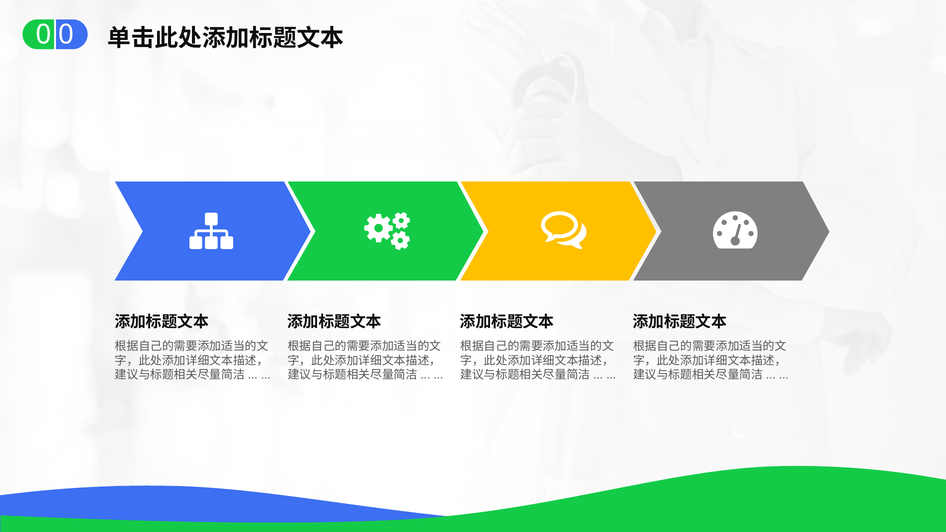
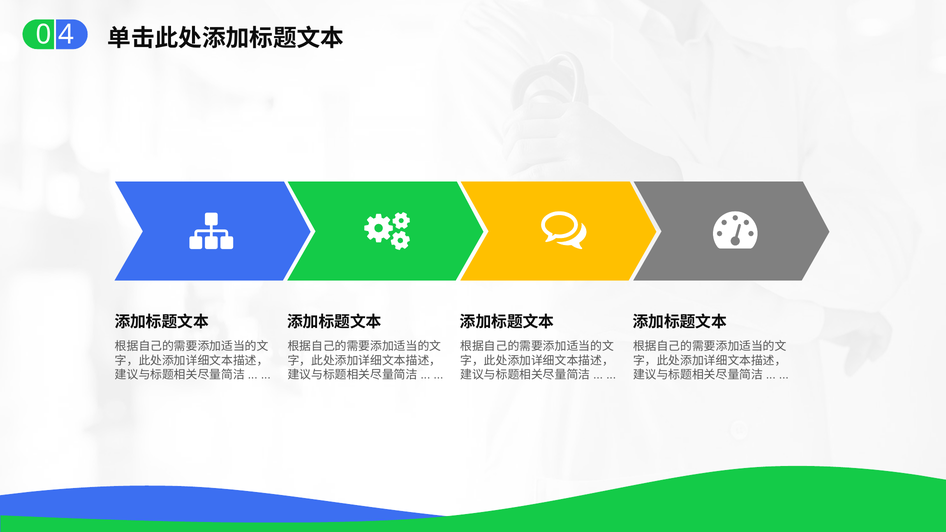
0 0: 0 -> 4
